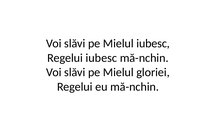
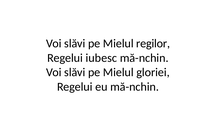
Mielul iubesc: iubesc -> regilor
